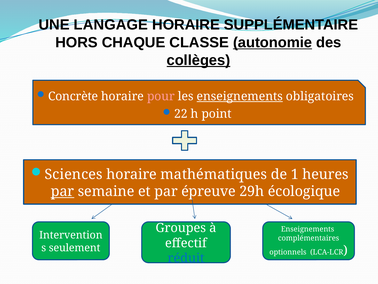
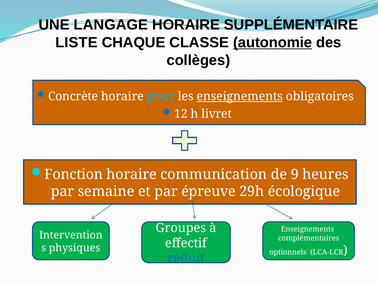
HORS: HORS -> LISTE
collèges underline: present -> none
pour colour: pink -> light blue
22: 22 -> 12
point: point -> livret
Sciences: Sciences -> Fonction
mathématiques: mathématiques -> communication
1: 1 -> 9
par at (62, 191) underline: present -> none
seulement: seulement -> physiques
